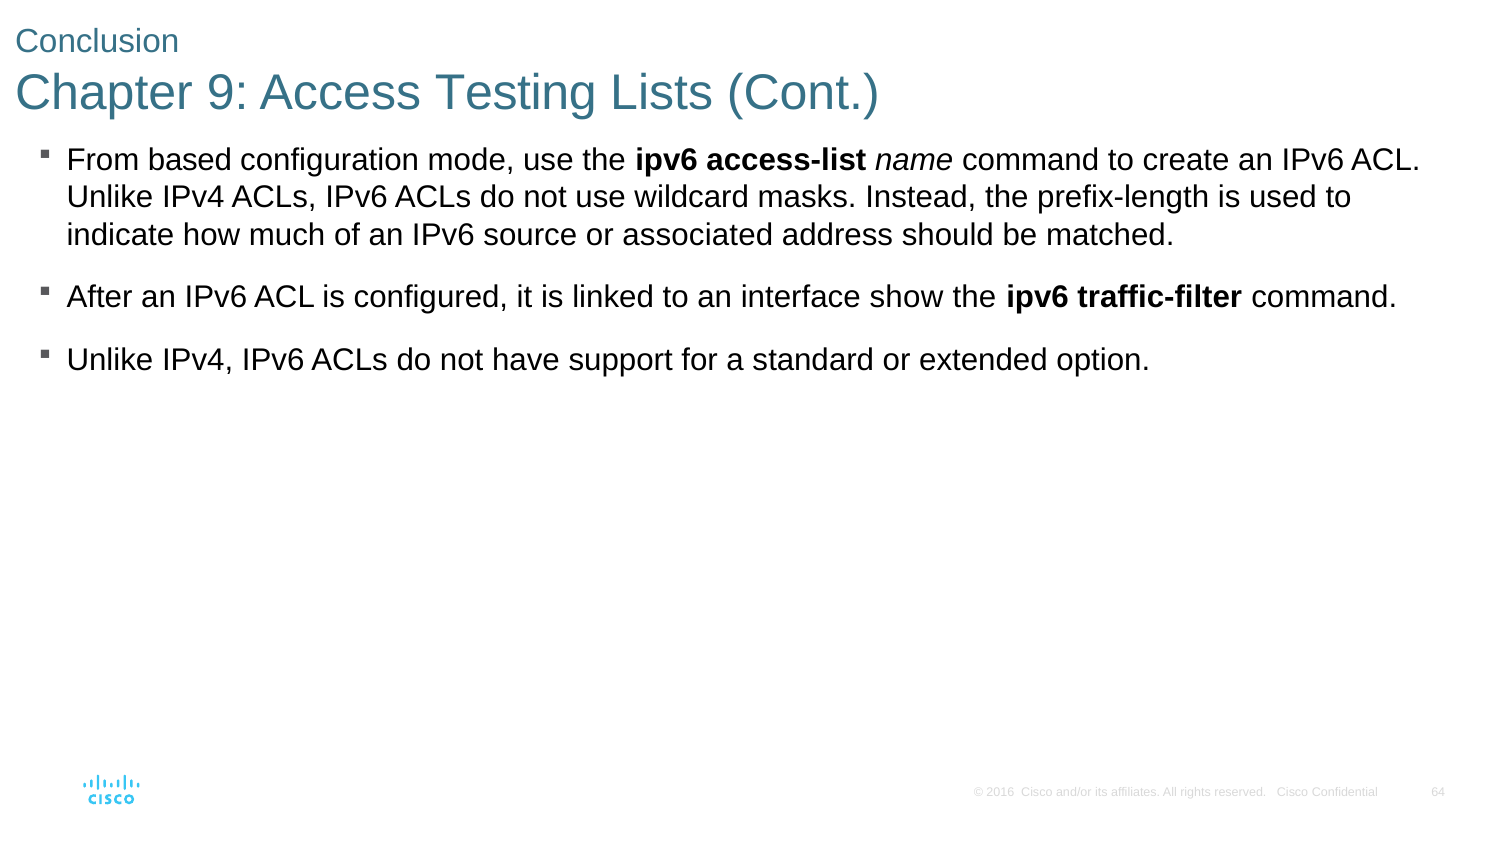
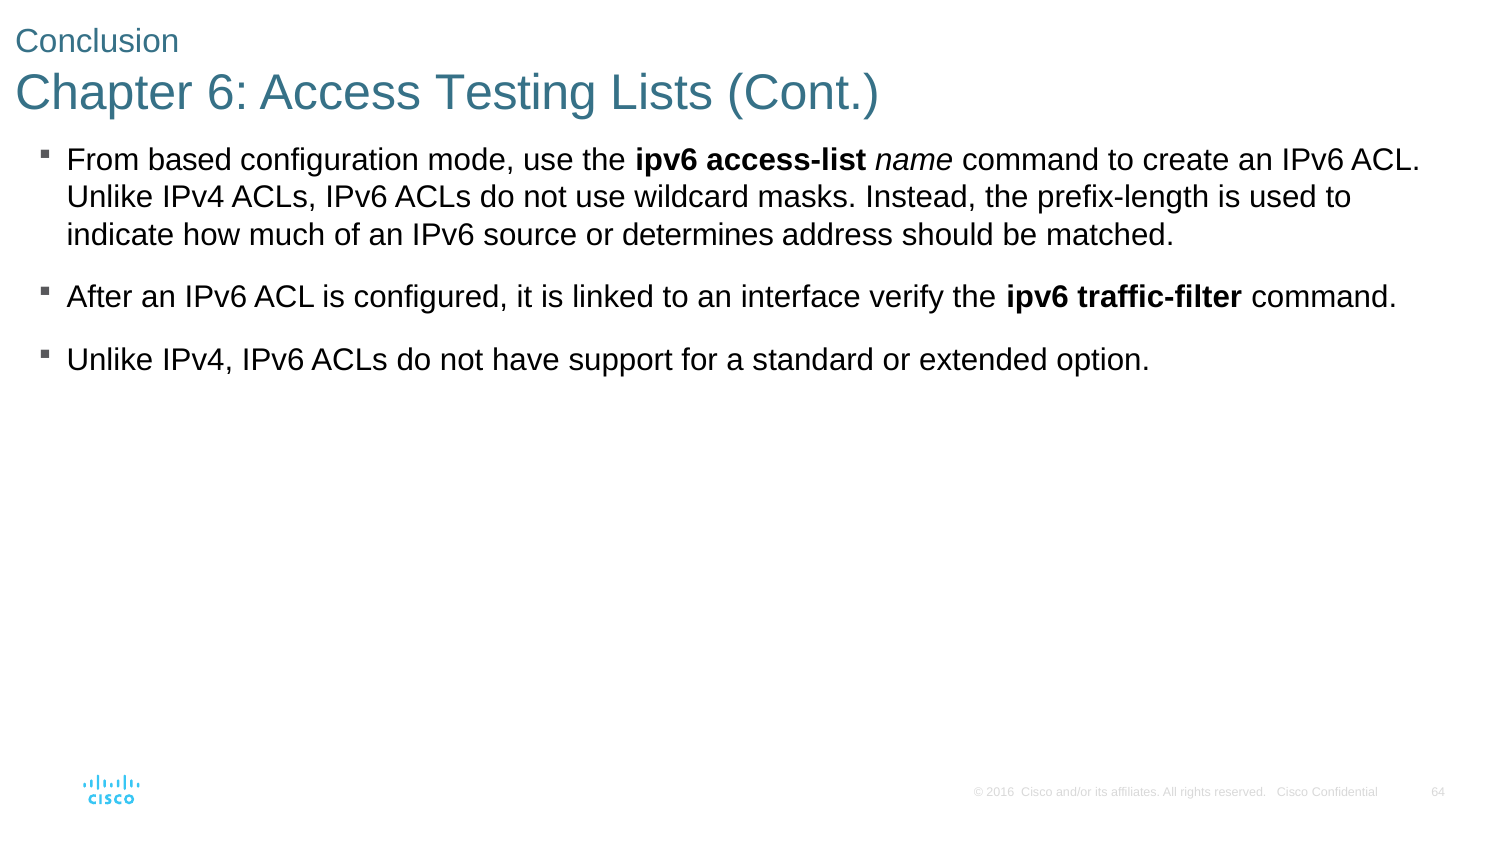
9: 9 -> 6
associated: associated -> determines
show: show -> verify
